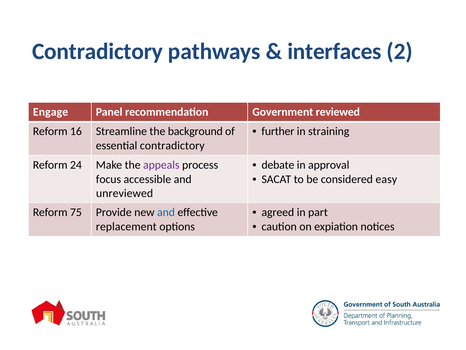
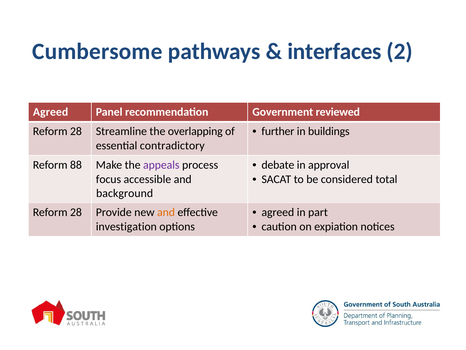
Contradictory at (98, 51): Contradictory -> Cumbersome
Engage at (51, 112): Engage -> Agreed
straining: straining -> buildings
16 at (76, 131): 16 -> 28
background: background -> overlapping
24: 24 -> 88
easy: easy -> total
unreviewed: unreviewed -> background
75 at (76, 212): 75 -> 28
and at (166, 212) colour: blue -> orange
replacement: replacement -> investigation
